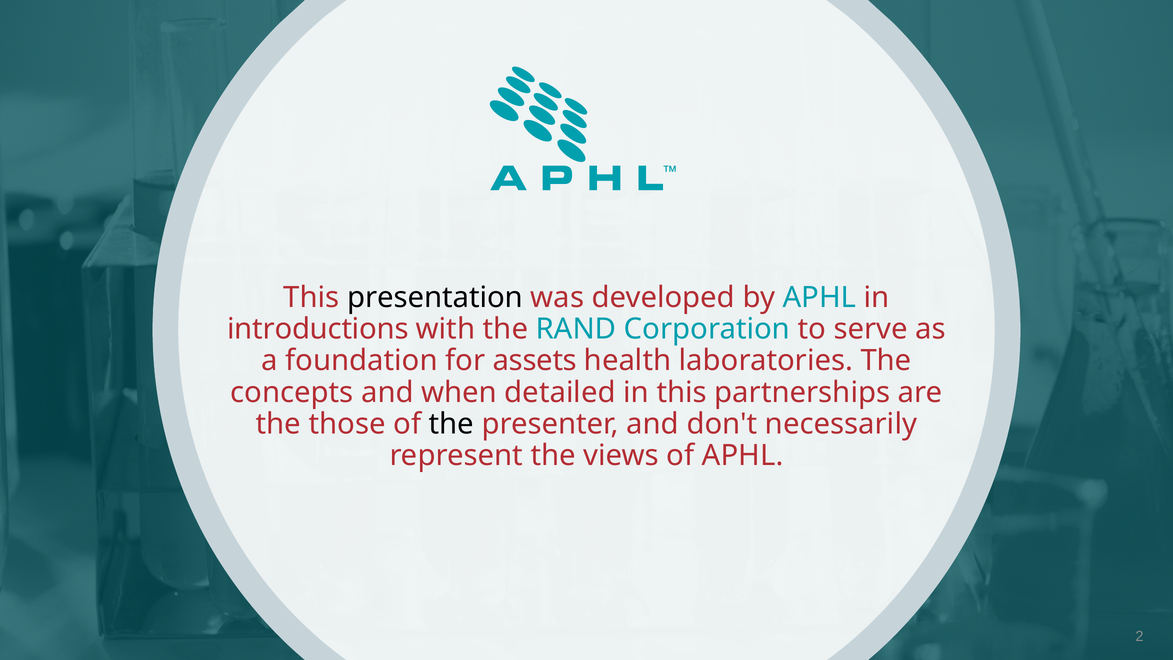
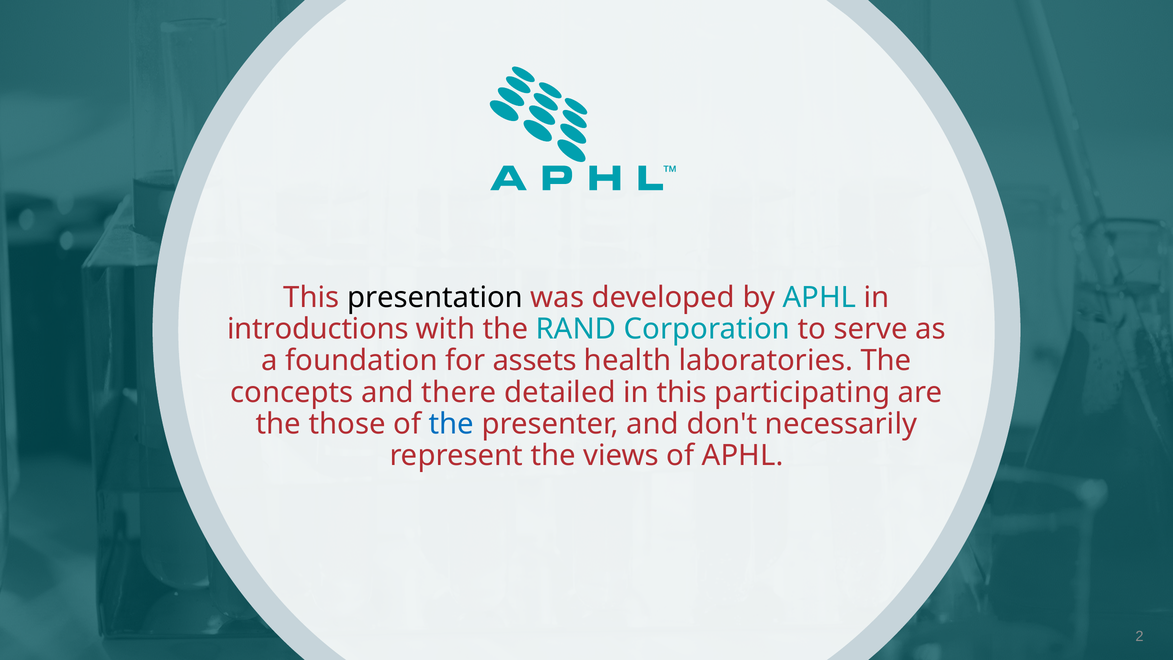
when: when -> there
partnerships: partnerships -> participating
the at (451, 424) colour: black -> blue
